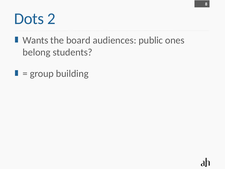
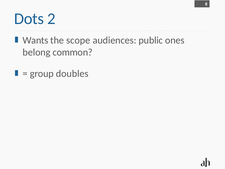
board: board -> scope
students: students -> common
building: building -> doubles
